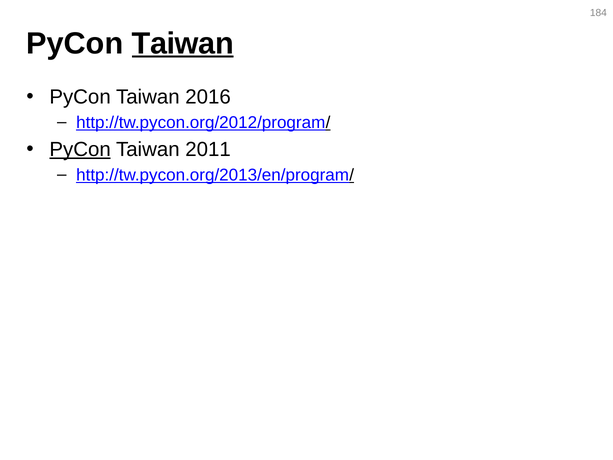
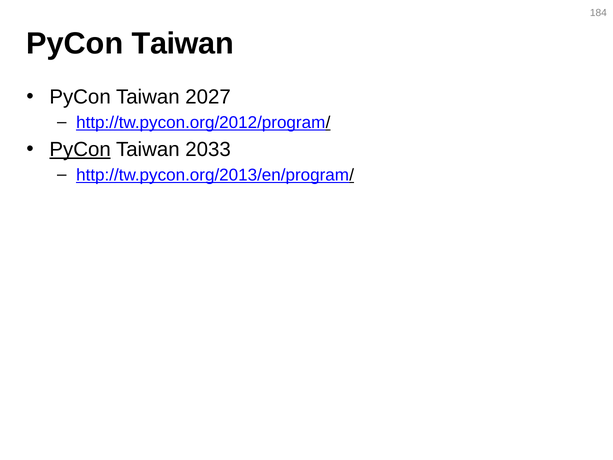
Taiwan at (183, 43) underline: present -> none
2016: 2016 -> 2027
2011: 2011 -> 2033
